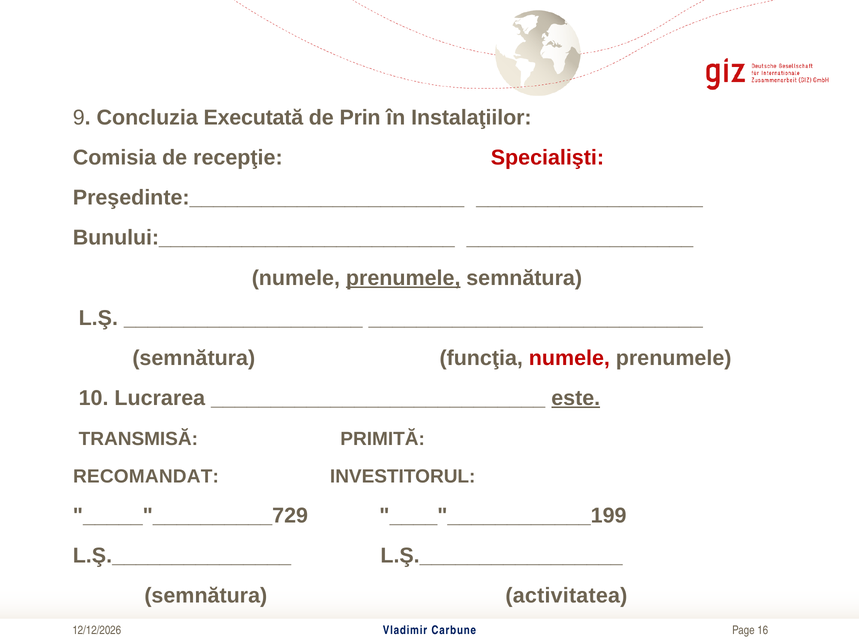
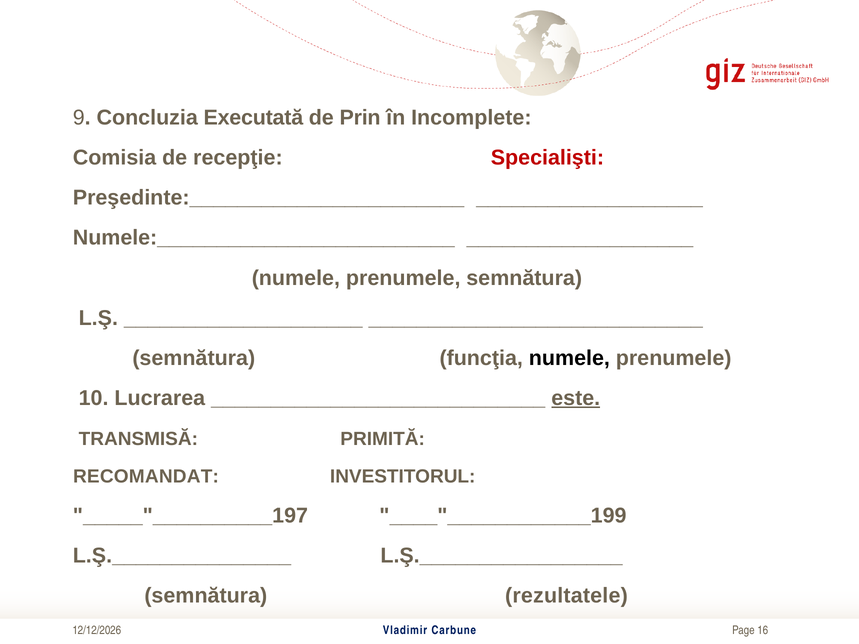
Instalaţiilor: Instalaţiilor -> Incomplete
Bunului:_________________________: Bunului:_________________________ -> Numele:_________________________
prenumele at (403, 278) underline: present -> none
numele at (569, 358) colour: red -> black
_____"__________729: _____"__________729 -> _____"__________197
activitatea: activitatea -> rezultatele
